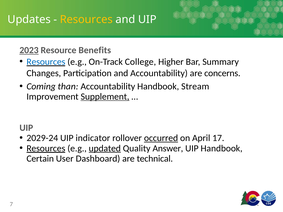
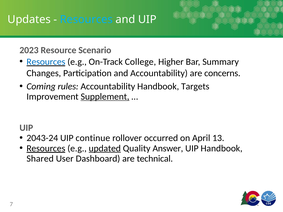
Resources at (86, 19) colour: yellow -> light blue
2023 underline: present -> none
Benefits: Benefits -> Scenario
than: than -> rules
Stream: Stream -> Targets
2029-24: 2029-24 -> 2043-24
indicator: indicator -> continue
occurred underline: present -> none
17: 17 -> 13
Certain: Certain -> Shared
